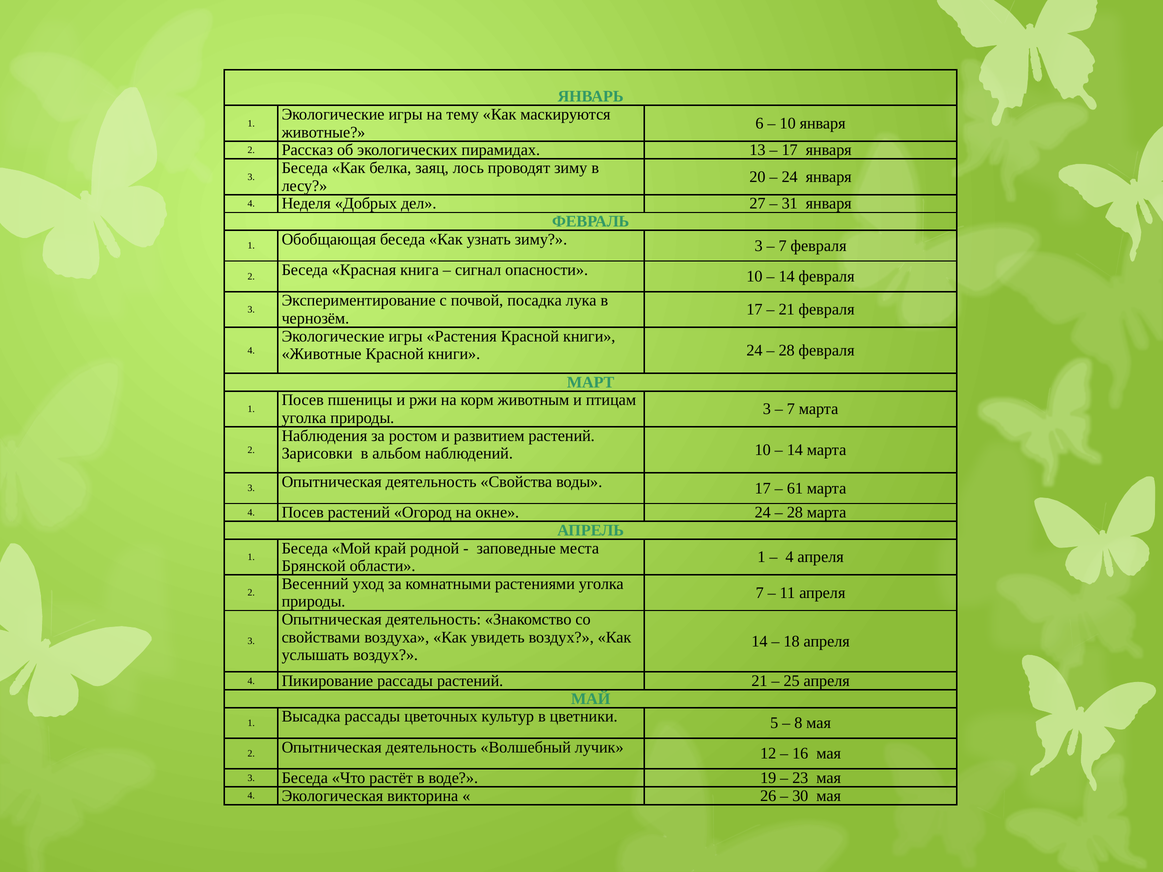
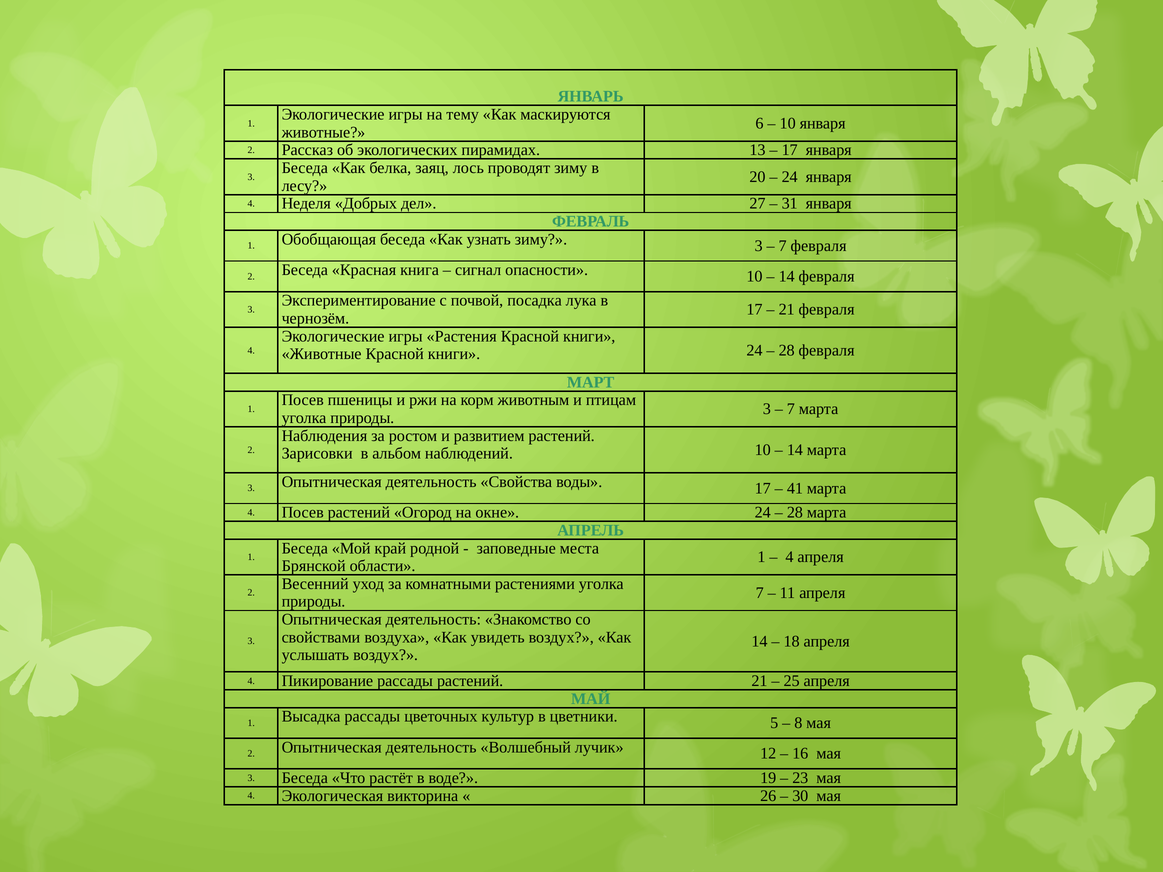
61: 61 -> 41
